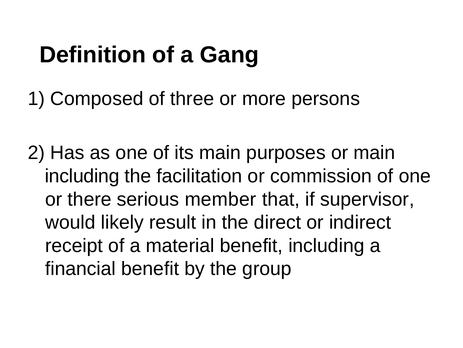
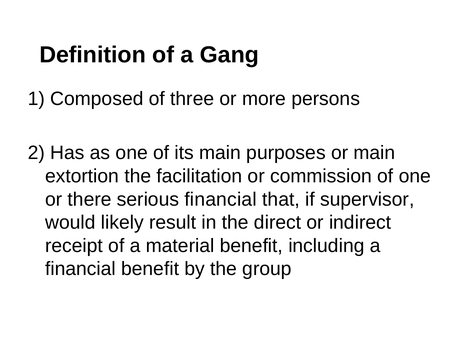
including at (82, 176): including -> extortion
serious member: member -> financial
